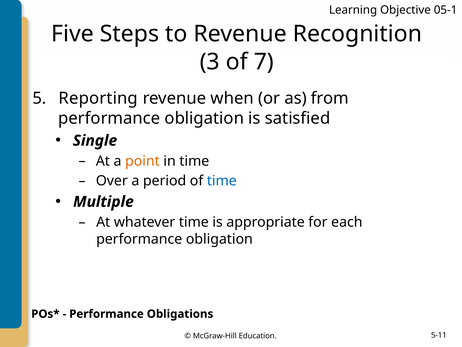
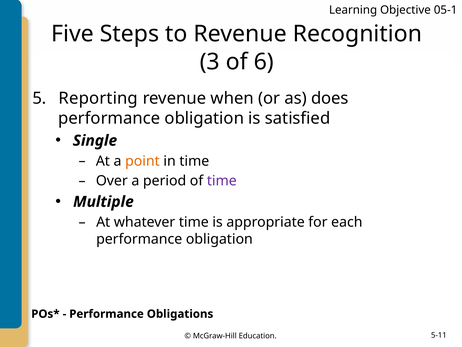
7: 7 -> 6
from: from -> does
time at (222, 181) colour: blue -> purple
